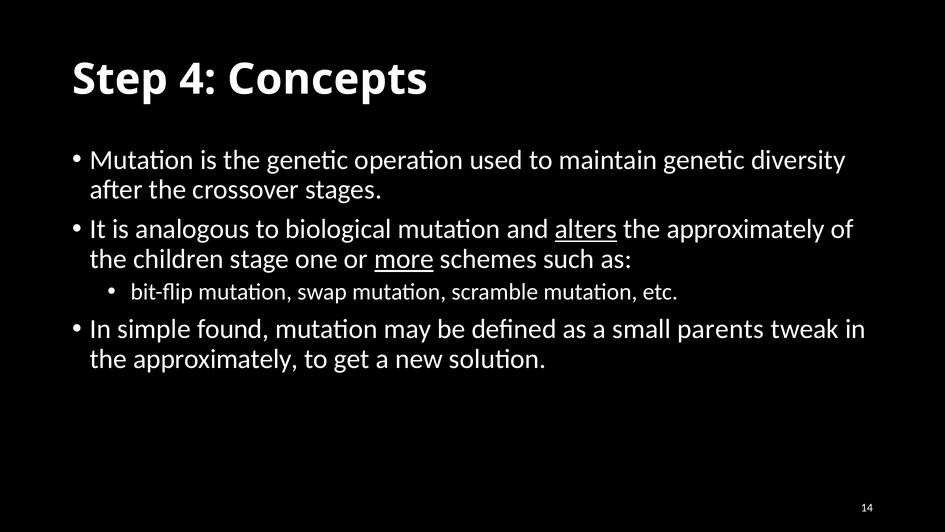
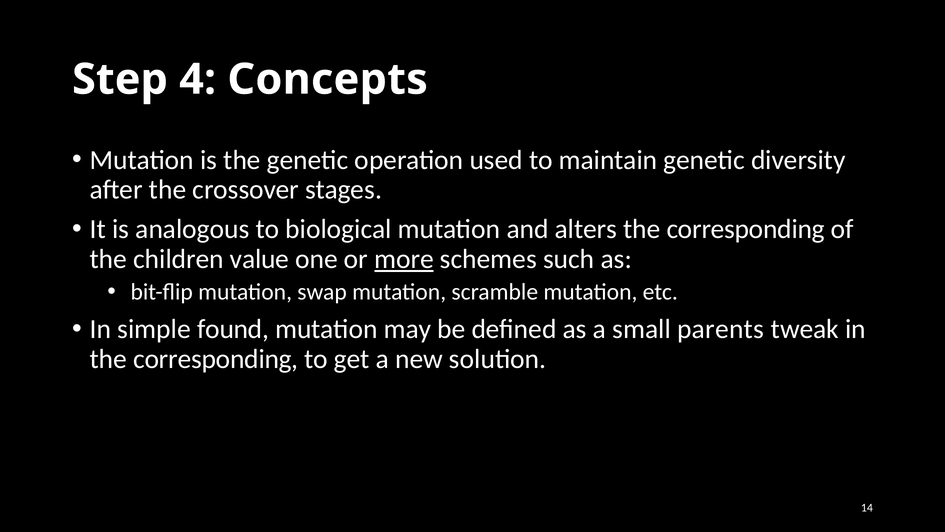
alters underline: present -> none
approximately at (746, 229): approximately -> corresponding
stage: stage -> value
approximately at (216, 359): approximately -> corresponding
